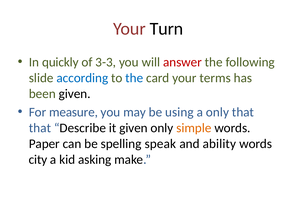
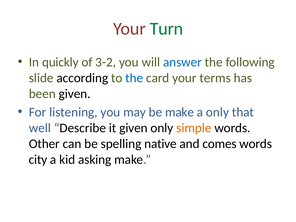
Turn colour: black -> green
3-3: 3-3 -> 3-2
answer colour: red -> blue
according colour: blue -> black
measure: measure -> listening
be using: using -> make
that at (40, 128): that -> well
Paper: Paper -> Other
speak: speak -> native
ability: ability -> comes
